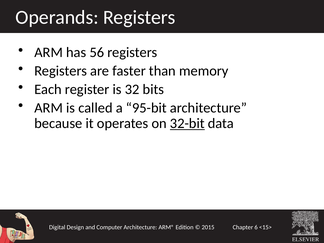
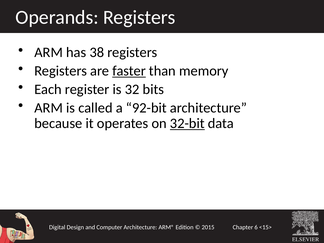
56: 56 -> 38
faster underline: none -> present
95-bit: 95-bit -> 92-bit
